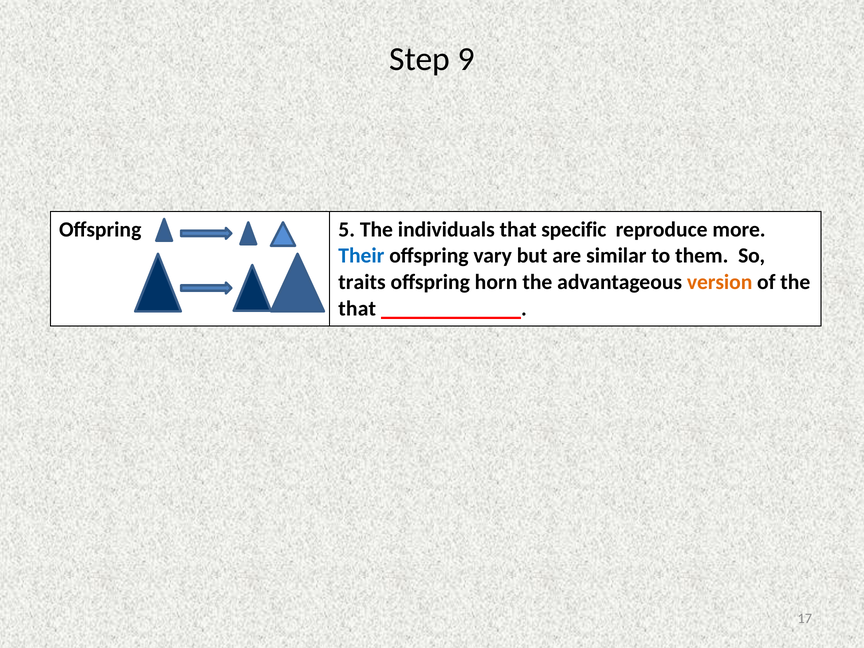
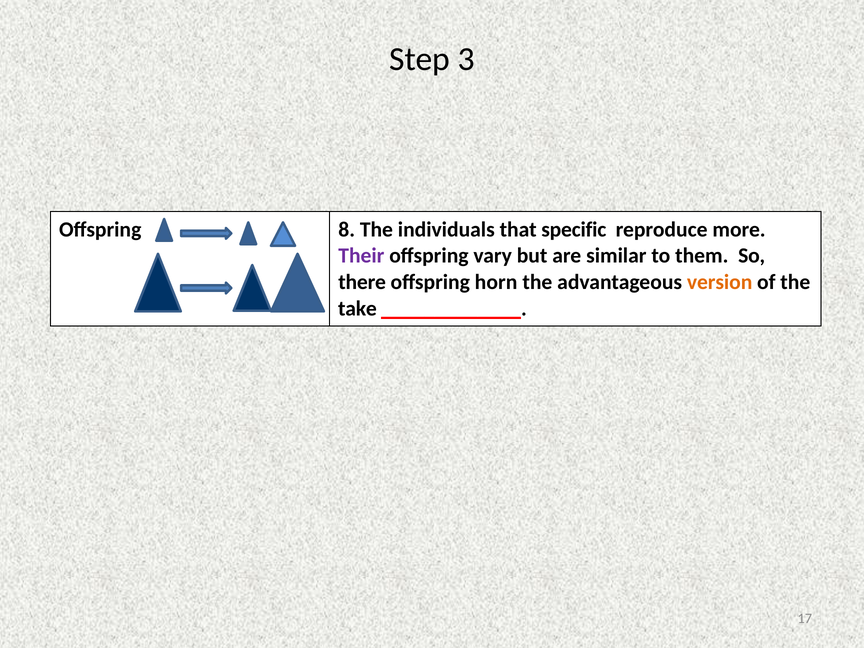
9: 9 -> 3
5: 5 -> 8
Their colour: blue -> purple
traits: traits -> there
that at (357, 309): that -> take
